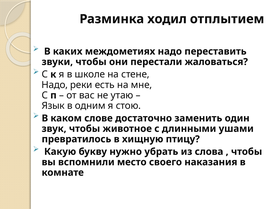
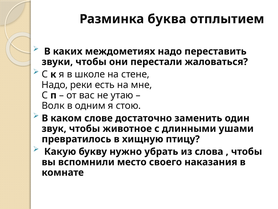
ходил: ходил -> буква
Язык: Язык -> Волк
